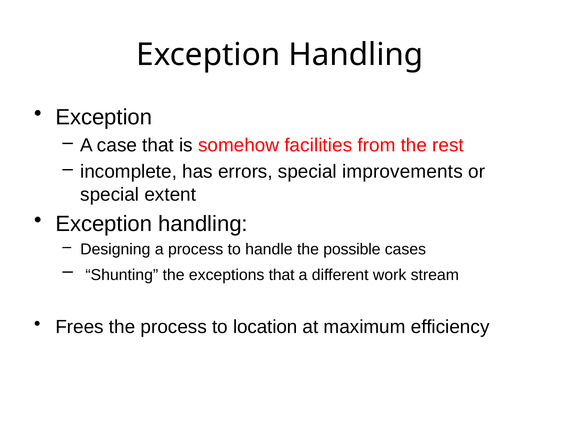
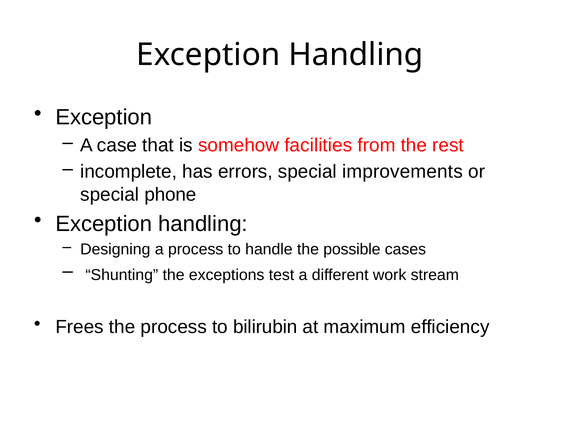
extent: extent -> phone
exceptions that: that -> test
location: location -> bilirubin
